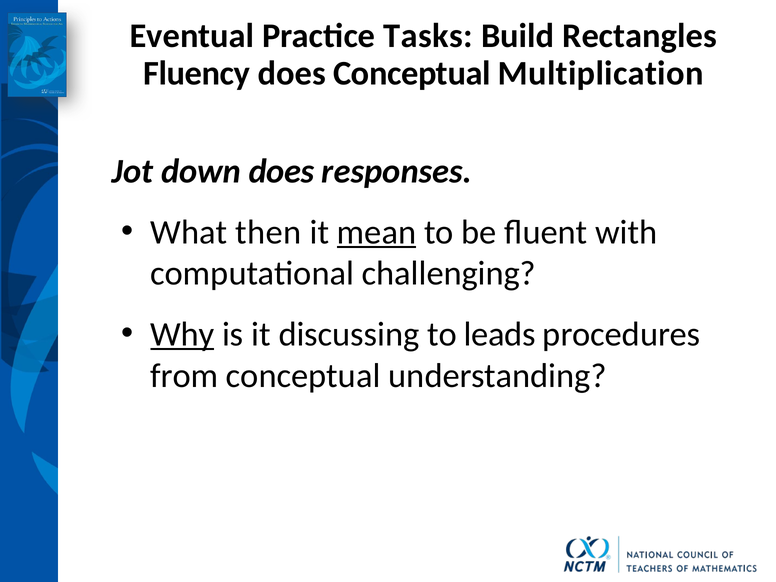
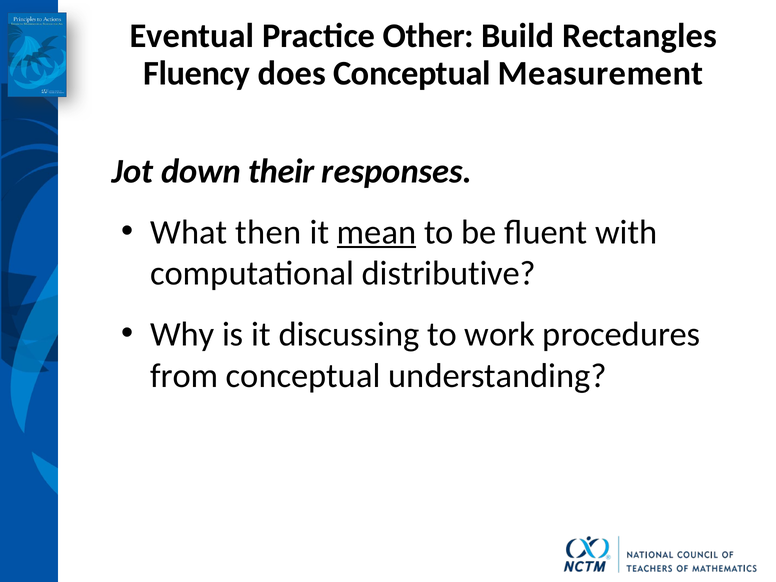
Tasks: Tasks -> Other
Multiplication: Multiplication -> Measurement
down does: does -> their
challenging: challenging -> distributive
Why underline: present -> none
leads: leads -> work
